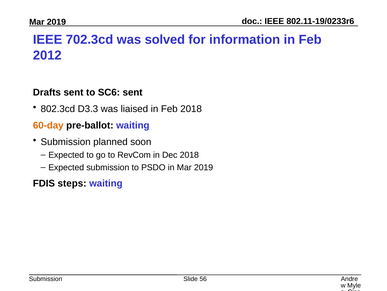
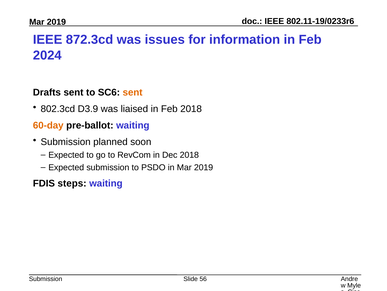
702.3cd: 702.3cd -> 872.3cd
solved: solved -> issues
2012: 2012 -> 2024
sent at (133, 92) colour: black -> orange
D3.3: D3.3 -> D3.9
